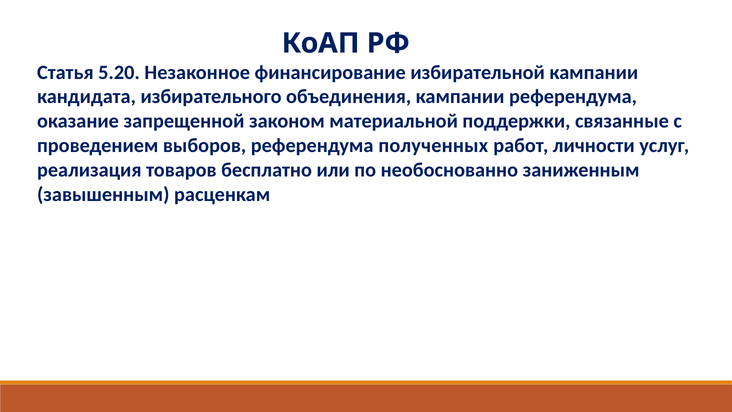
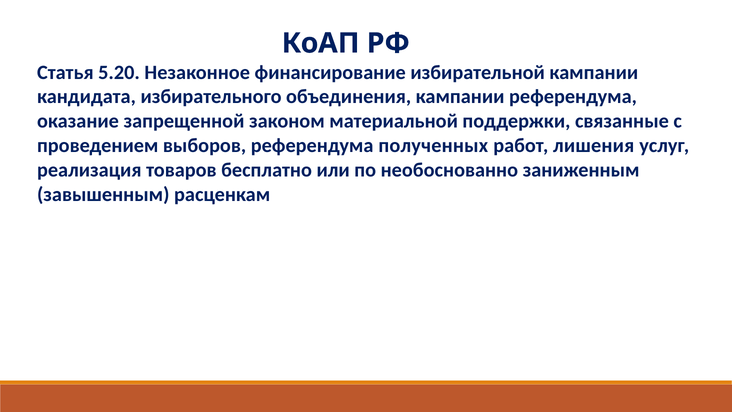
личности: личности -> лишения
